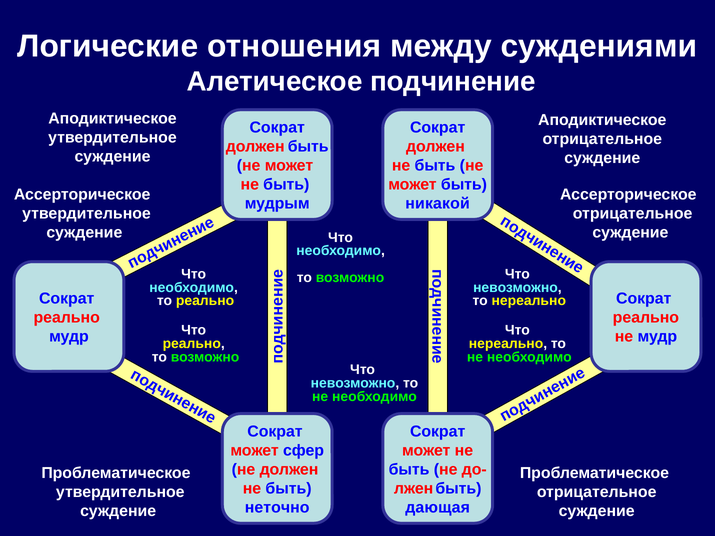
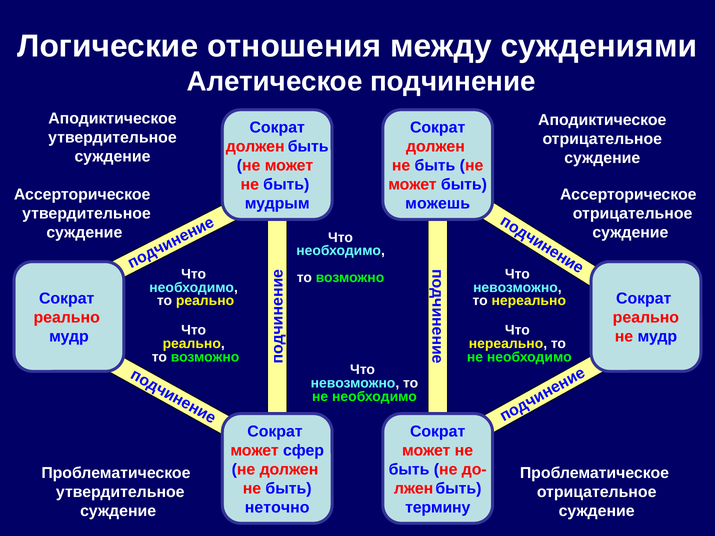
никакой: никакой -> можешь
дающая: дающая -> термину
